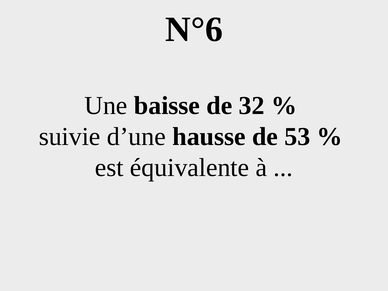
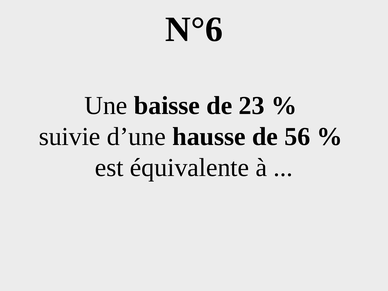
32: 32 -> 23
53: 53 -> 56
